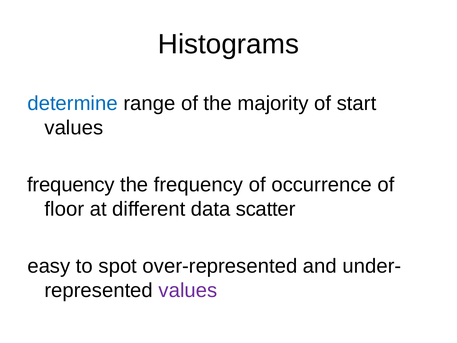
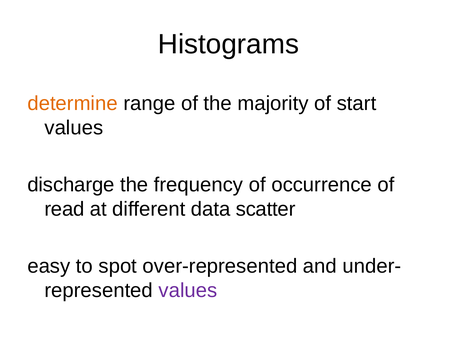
determine colour: blue -> orange
frequency at (71, 185): frequency -> discharge
floor: floor -> read
